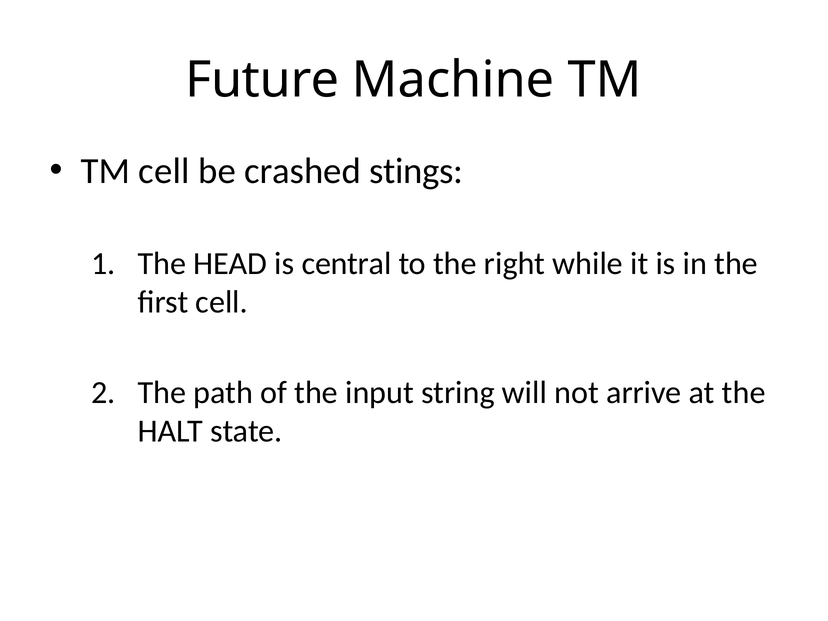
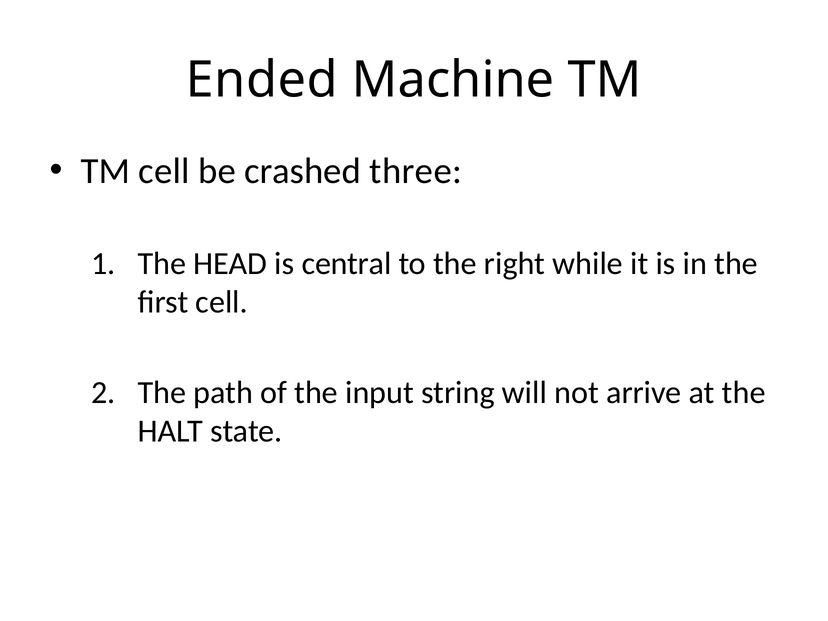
Future: Future -> Ended
stings: stings -> three
